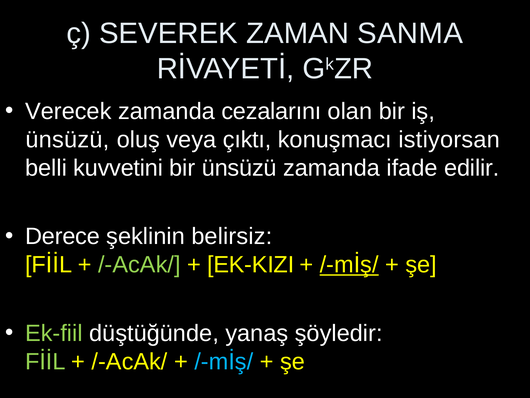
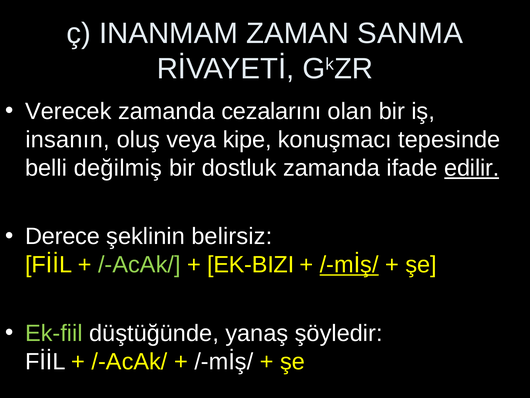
SEVEREK: SEVEREK -> INANMAM
ünsüzü at (68, 140): ünsüzü -> insanın
çıktı: çıktı -> kipe
istiyorsan: istiyorsan -> tepesinde
kuvvetini: kuvvetini -> değilmiş
bir ünsüzü: ünsüzü -> dostluk
edilir underline: none -> present
EK-KIZI: EK-KIZI -> EK-BIZI
FİİL at (45, 361) colour: light green -> white
/-mİş/ at (224, 361) colour: light blue -> white
